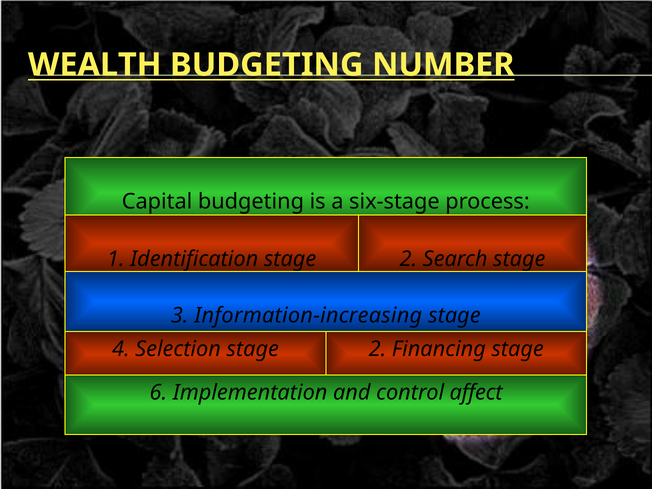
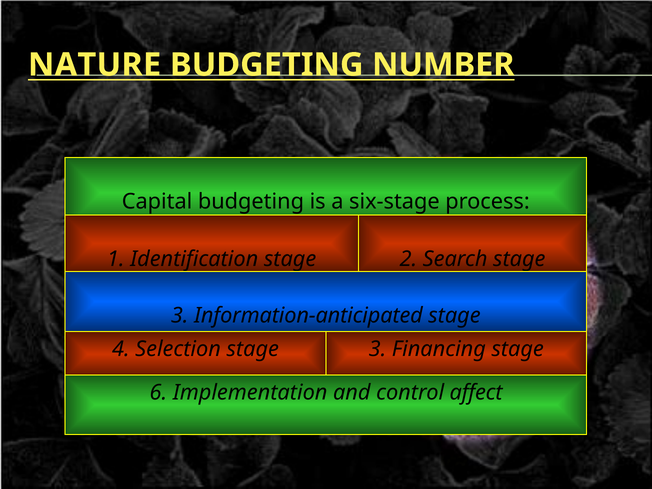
WEALTH: WEALTH -> NATURE
Information-increasing: Information-increasing -> Information-anticipated
Selection stage 2: 2 -> 3
